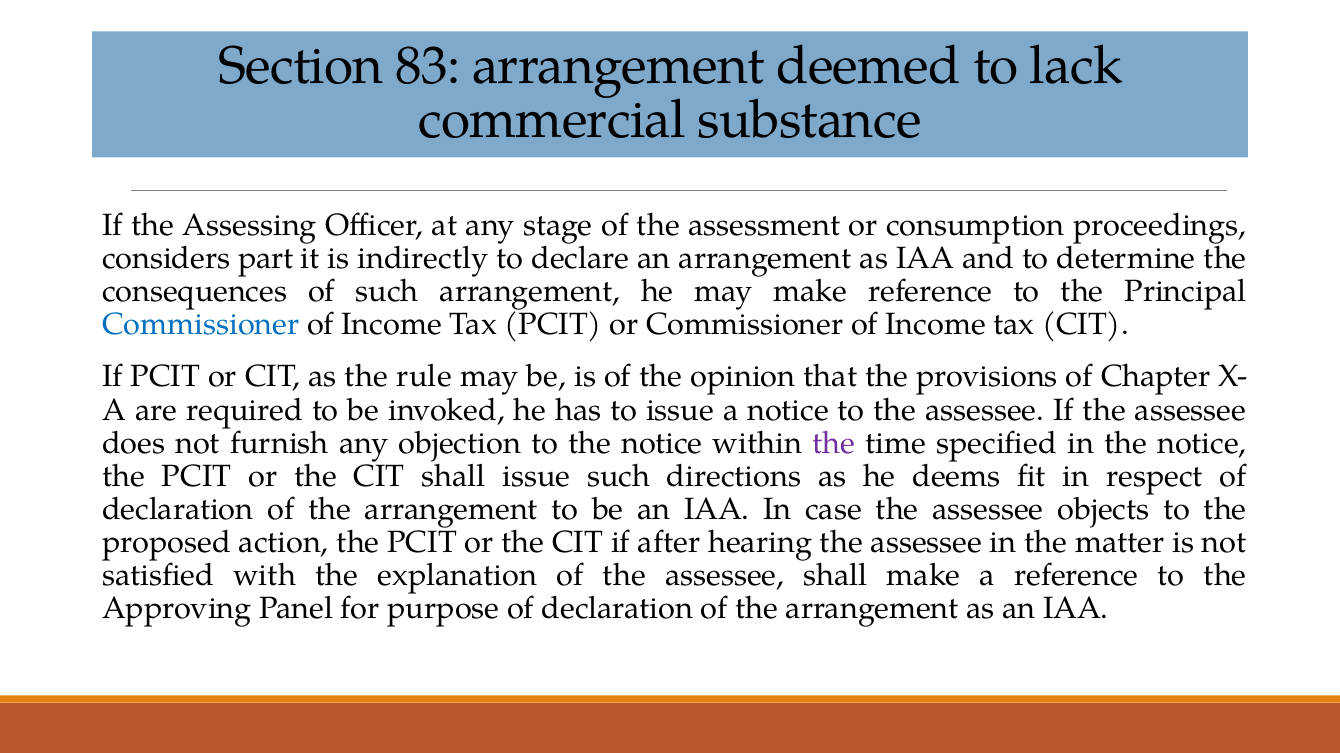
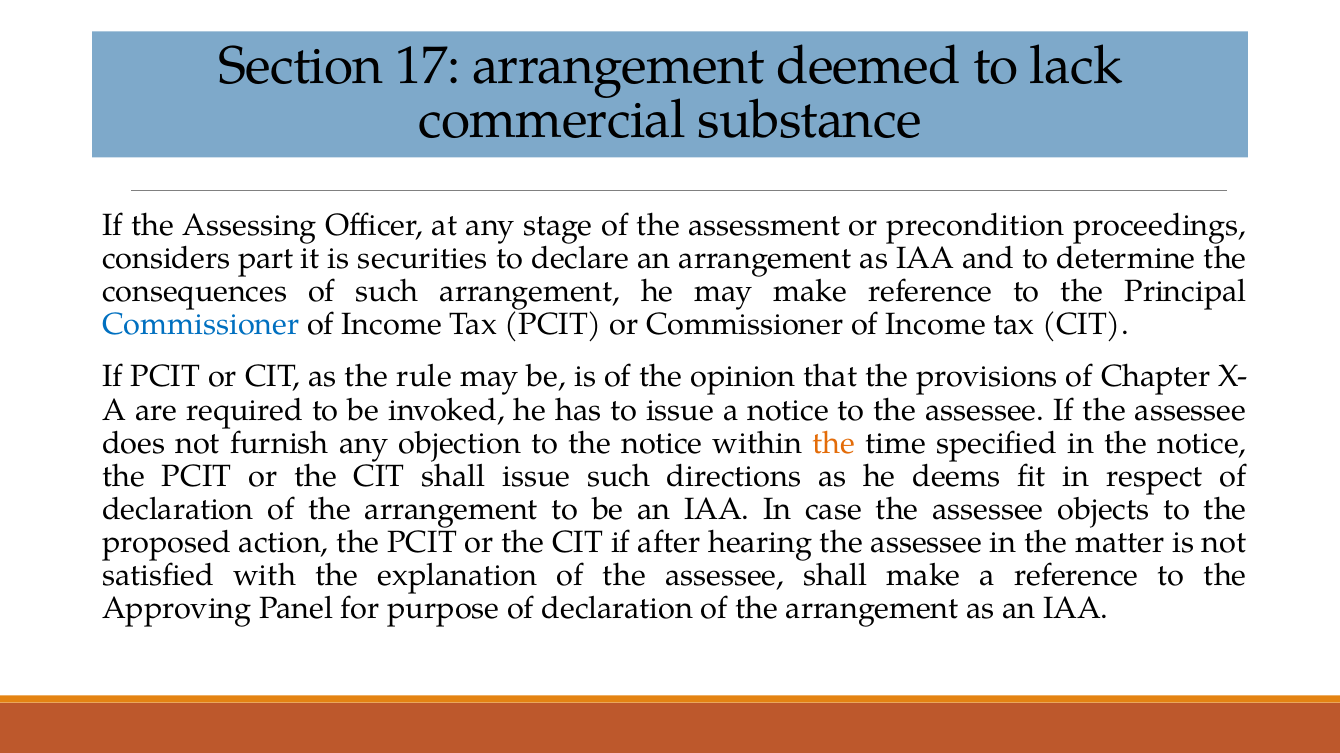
83: 83 -> 17
consumption: consumption -> precondition
indirectly: indirectly -> securities
the at (834, 443) colour: purple -> orange
